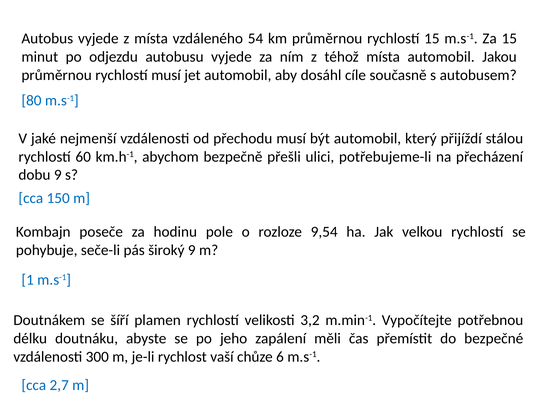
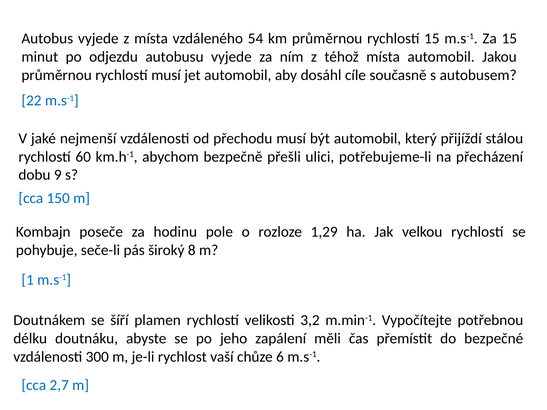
80: 80 -> 22
9,54: 9,54 -> 1,29
široký 9: 9 -> 8
